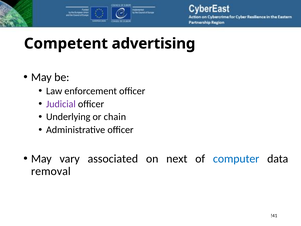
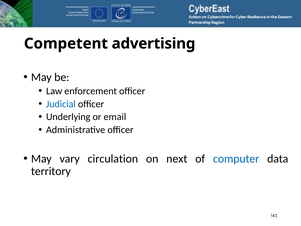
Judicial colour: purple -> blue
chain: chain -> email
associated: associated -> circulation
removal: removal -> territory
